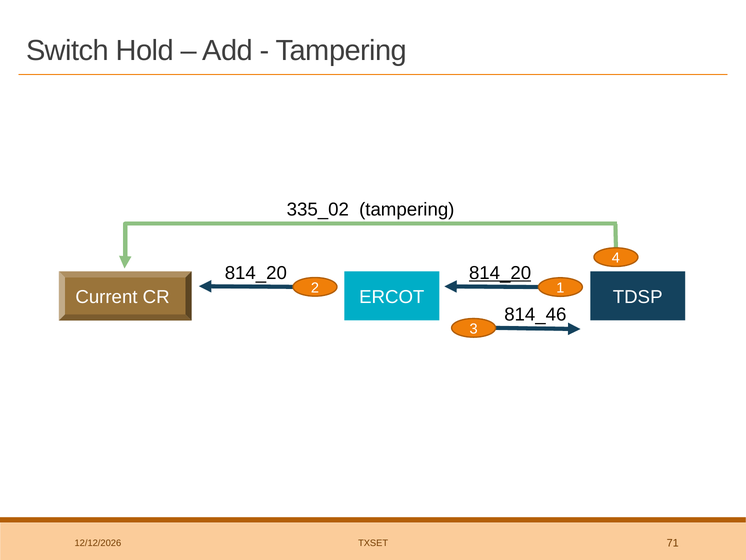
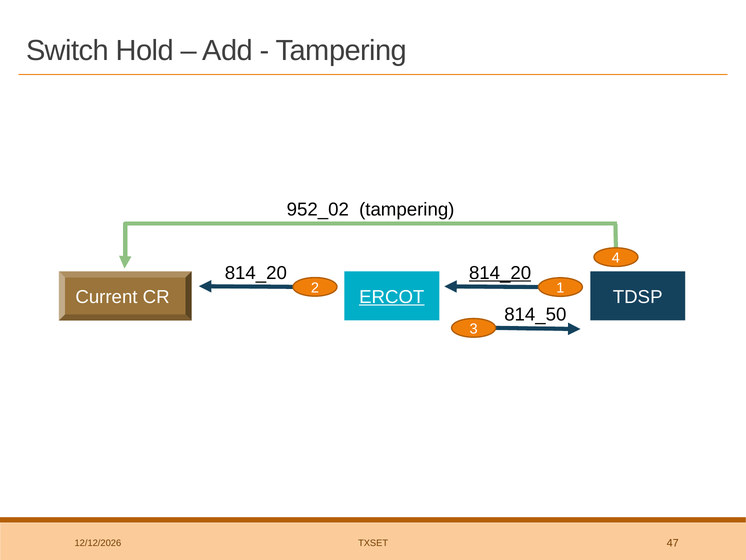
335_02: 335_02 -> 952_02
ERCOT underline: none -> present
814_46: 814_46 -> 814_50
71: 71 -> 47
